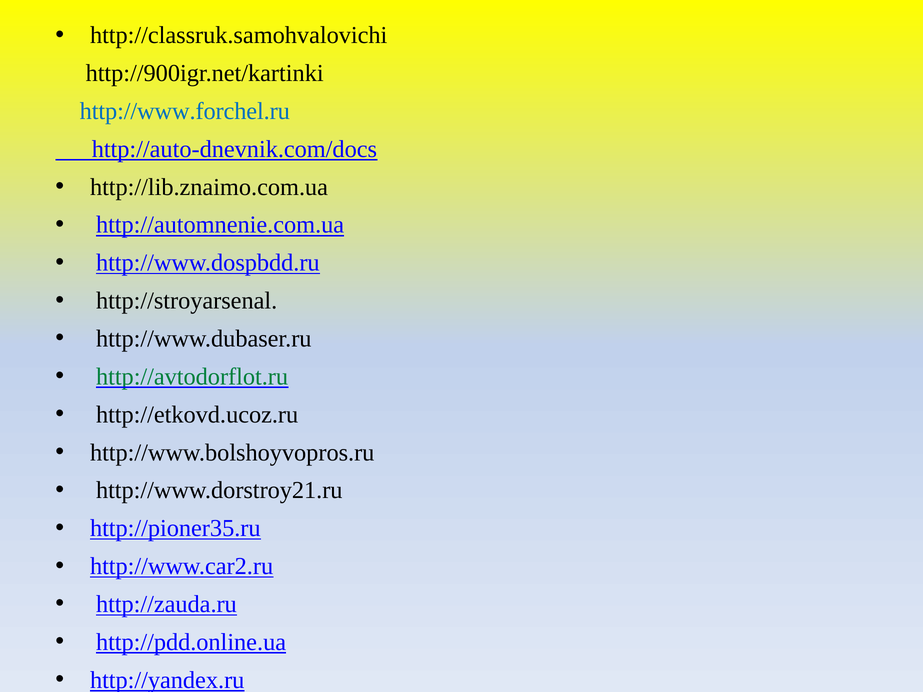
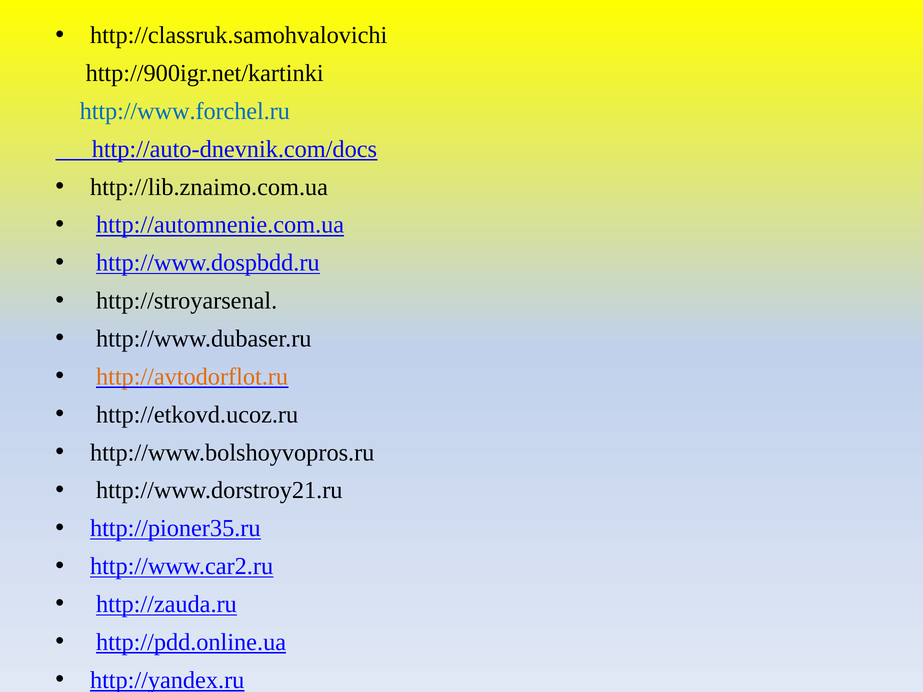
http://avtodorflot.ru colour: green -> orange
